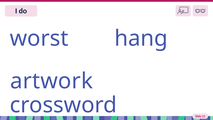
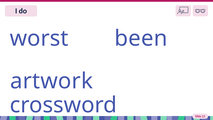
hang: hang -> been
